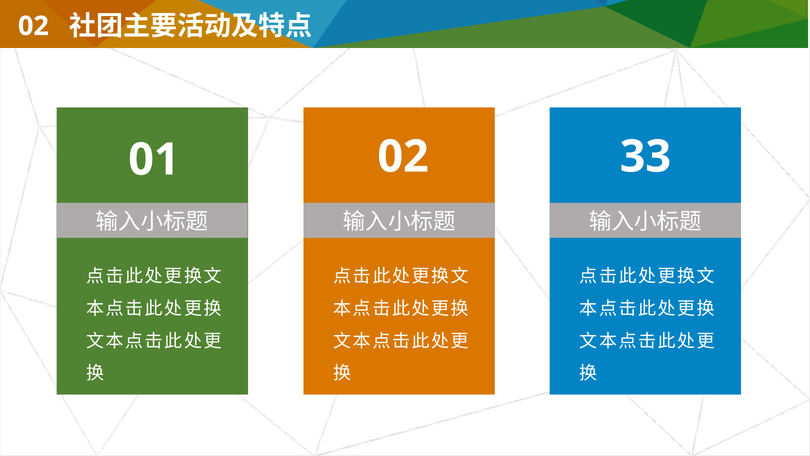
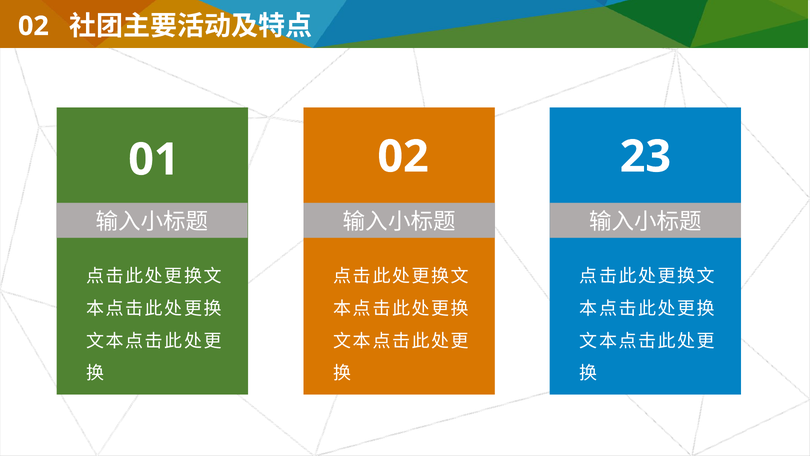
33: 33 -> 23
